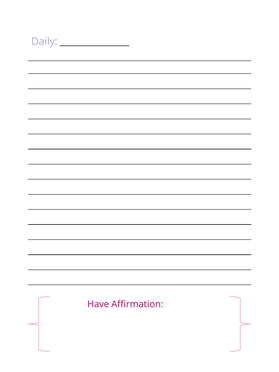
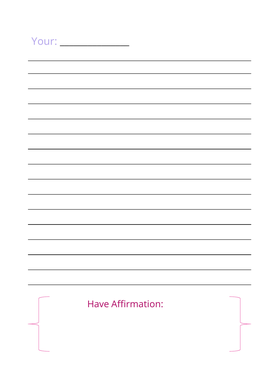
Daily: Daily -> Your
